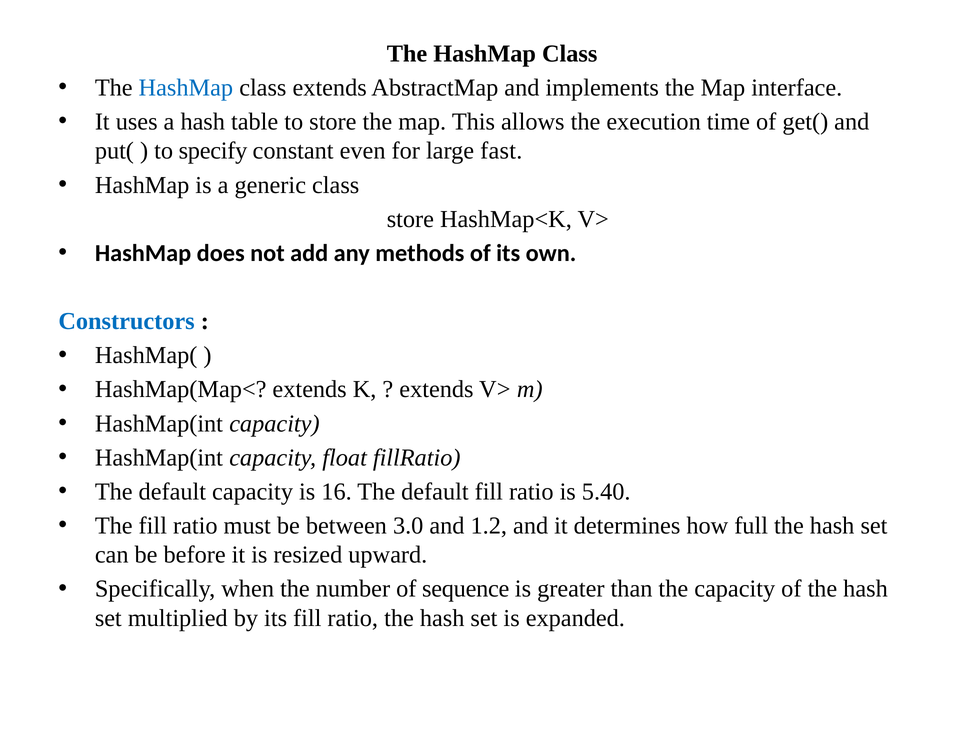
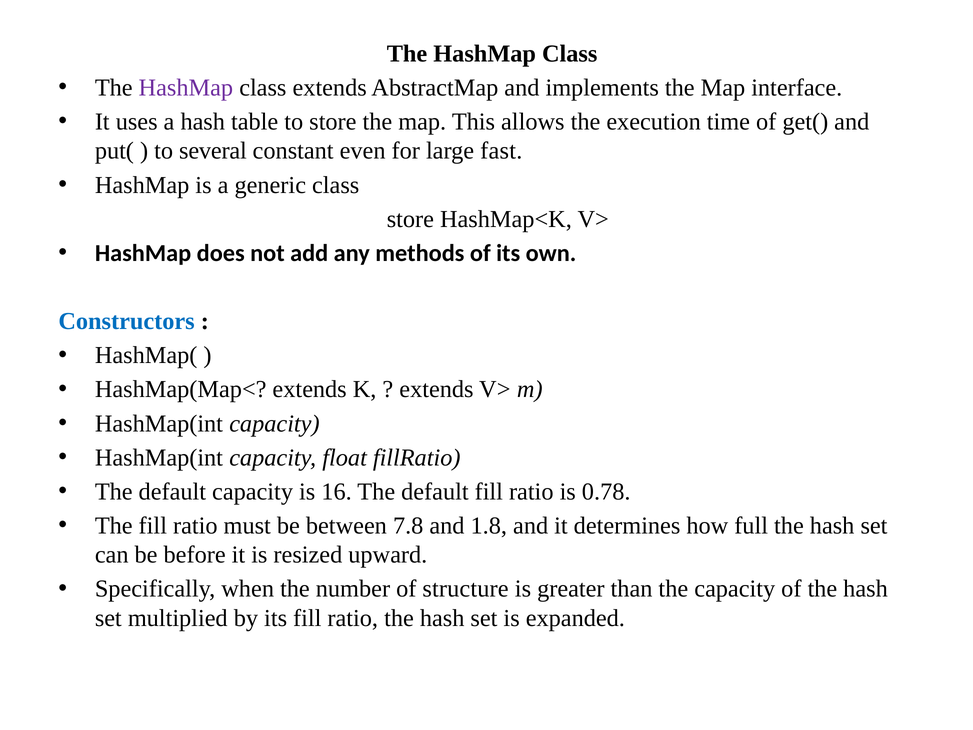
HashMap at (186, 88) colour: blue -> purple
specify: specify -> several
5.40: 5.40 -> 0.78
3.0: 3.0 -> 7.8
1.2: 1.2 -> 1.8
sequence: sequence -> structure
